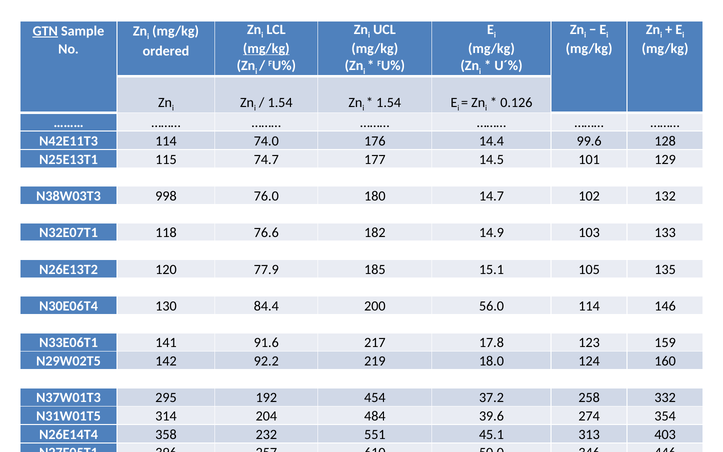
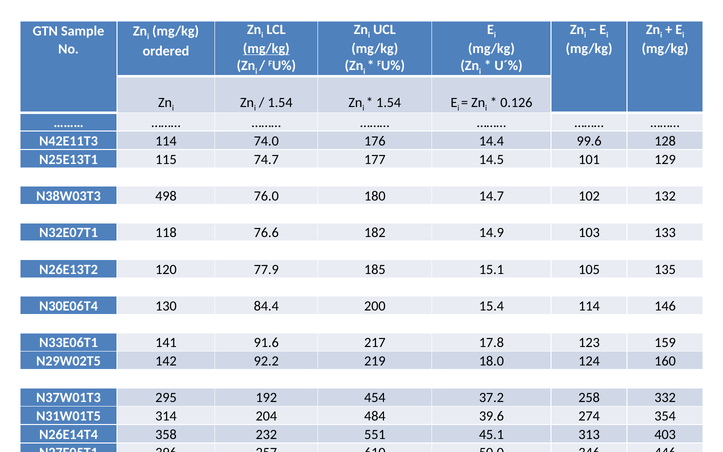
GTN underline: present -> none
998: 998 -> 498
56.0: 56.0 -> 15.4
